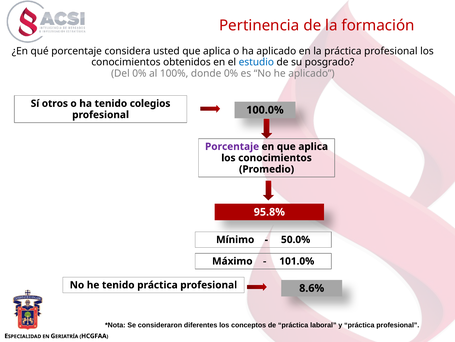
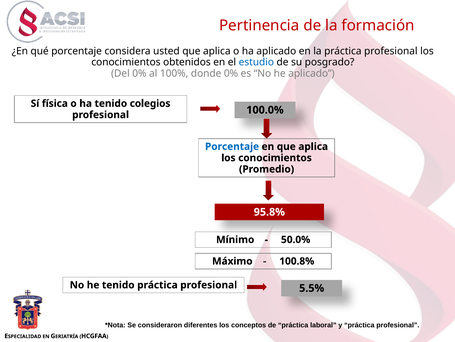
otros: otros -> física
Porcentaje at (232, 146) colour: purple -> blue
101.0%: 101.0% -> 100.8%
8.6%: 8.6% -> 5.5%
